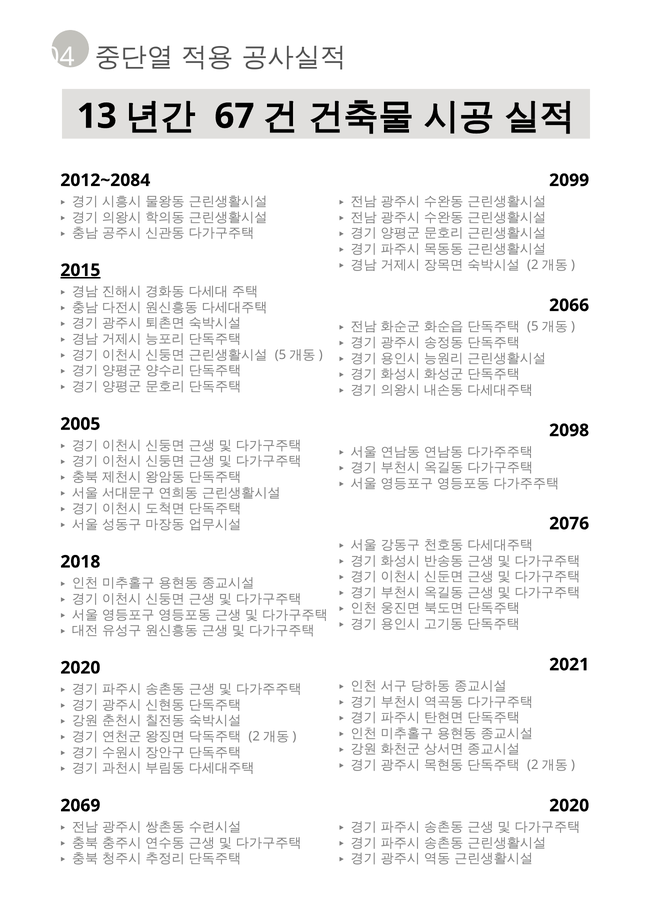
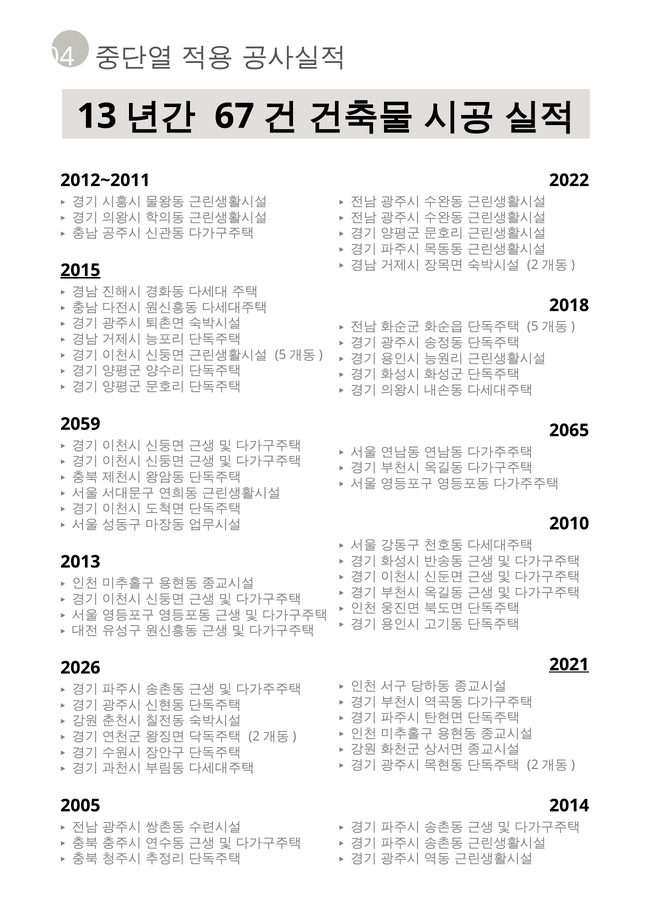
2012~2084: 2012~2084 -> 2012~2011
2099: 2099 -> 2022
2066: 2066 -> 2018
2005: 2005 -> 2059
2098: 2098 -> 2065
2076: 2076 -> 2010
2018: 2018 -> 2013
2021 underline: none -> present
2020 at (80, 667): 2020 -> 2026
2069: 2069 -> 2005
2020 at (569, 805): 2020 -> 2014
